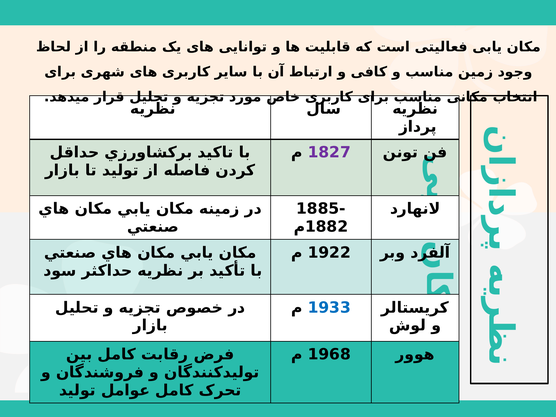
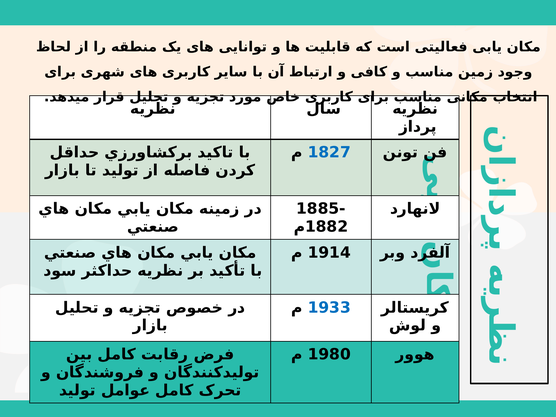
1827 colour: purple -> blue
1922: 1922 -> 1914
1968: 1968 -> 1980
